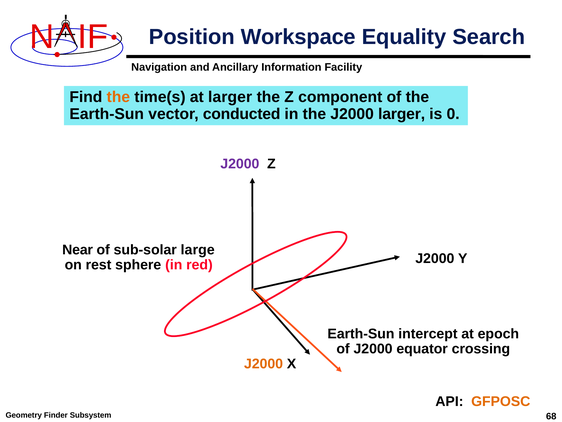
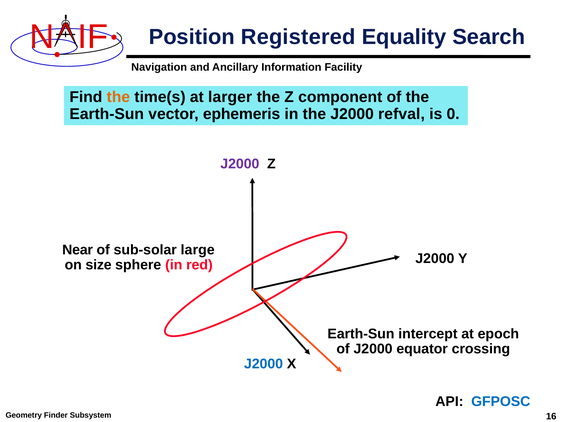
Workspace: Workspace -> Registered
conducted: conducted -> ephemeris
J2000 larger: larger -> refval
rest: rest -> size
J2000 at (264, 364) colour: orange -> blue
GFPOSC colour: orange -> blue
68: 68 -> 16
